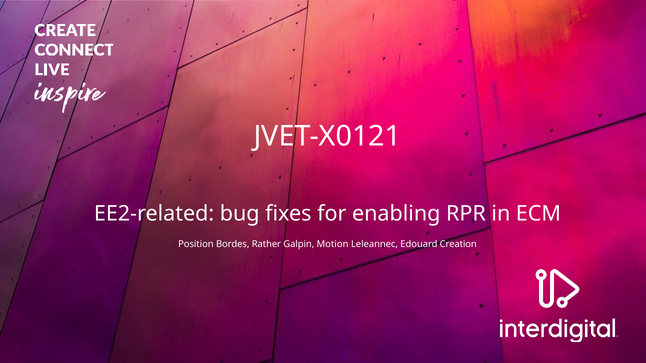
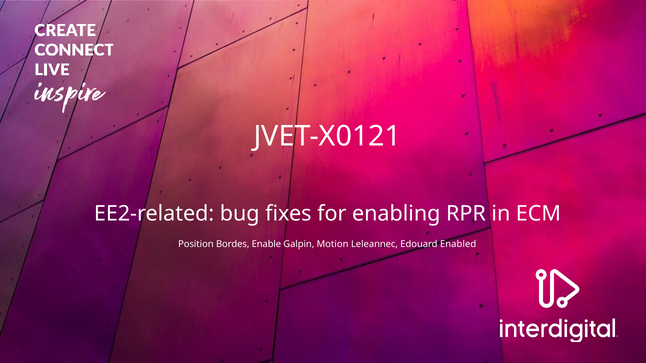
Rather: Rather -> Enable
Creation: Creation -> Enabled
